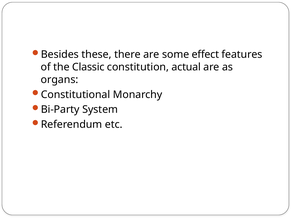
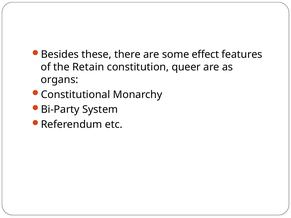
Classic: Classic -> Retain
actual: actual -> queer
